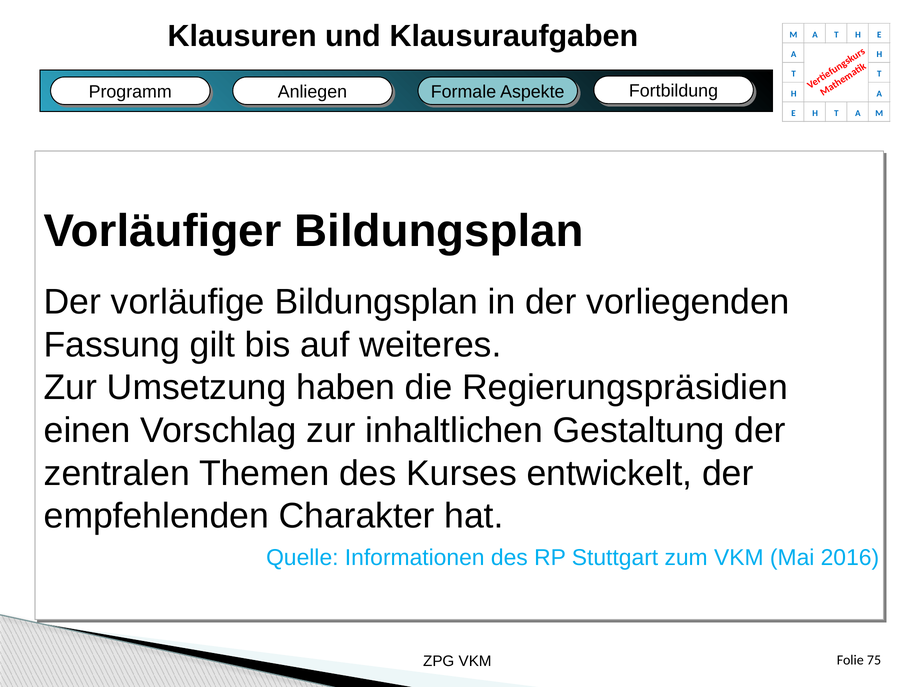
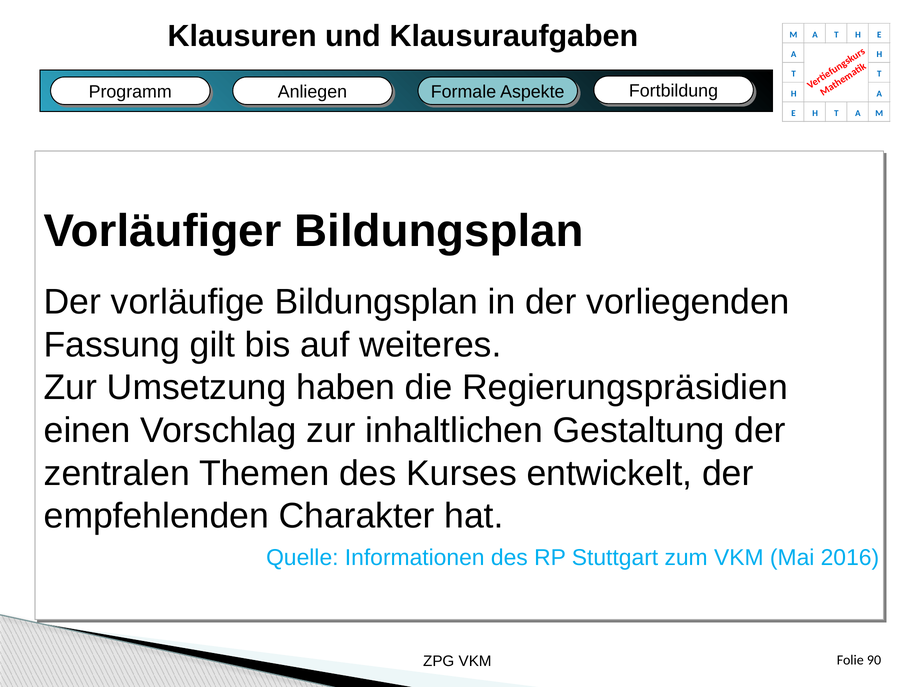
75: 75 -> 90
